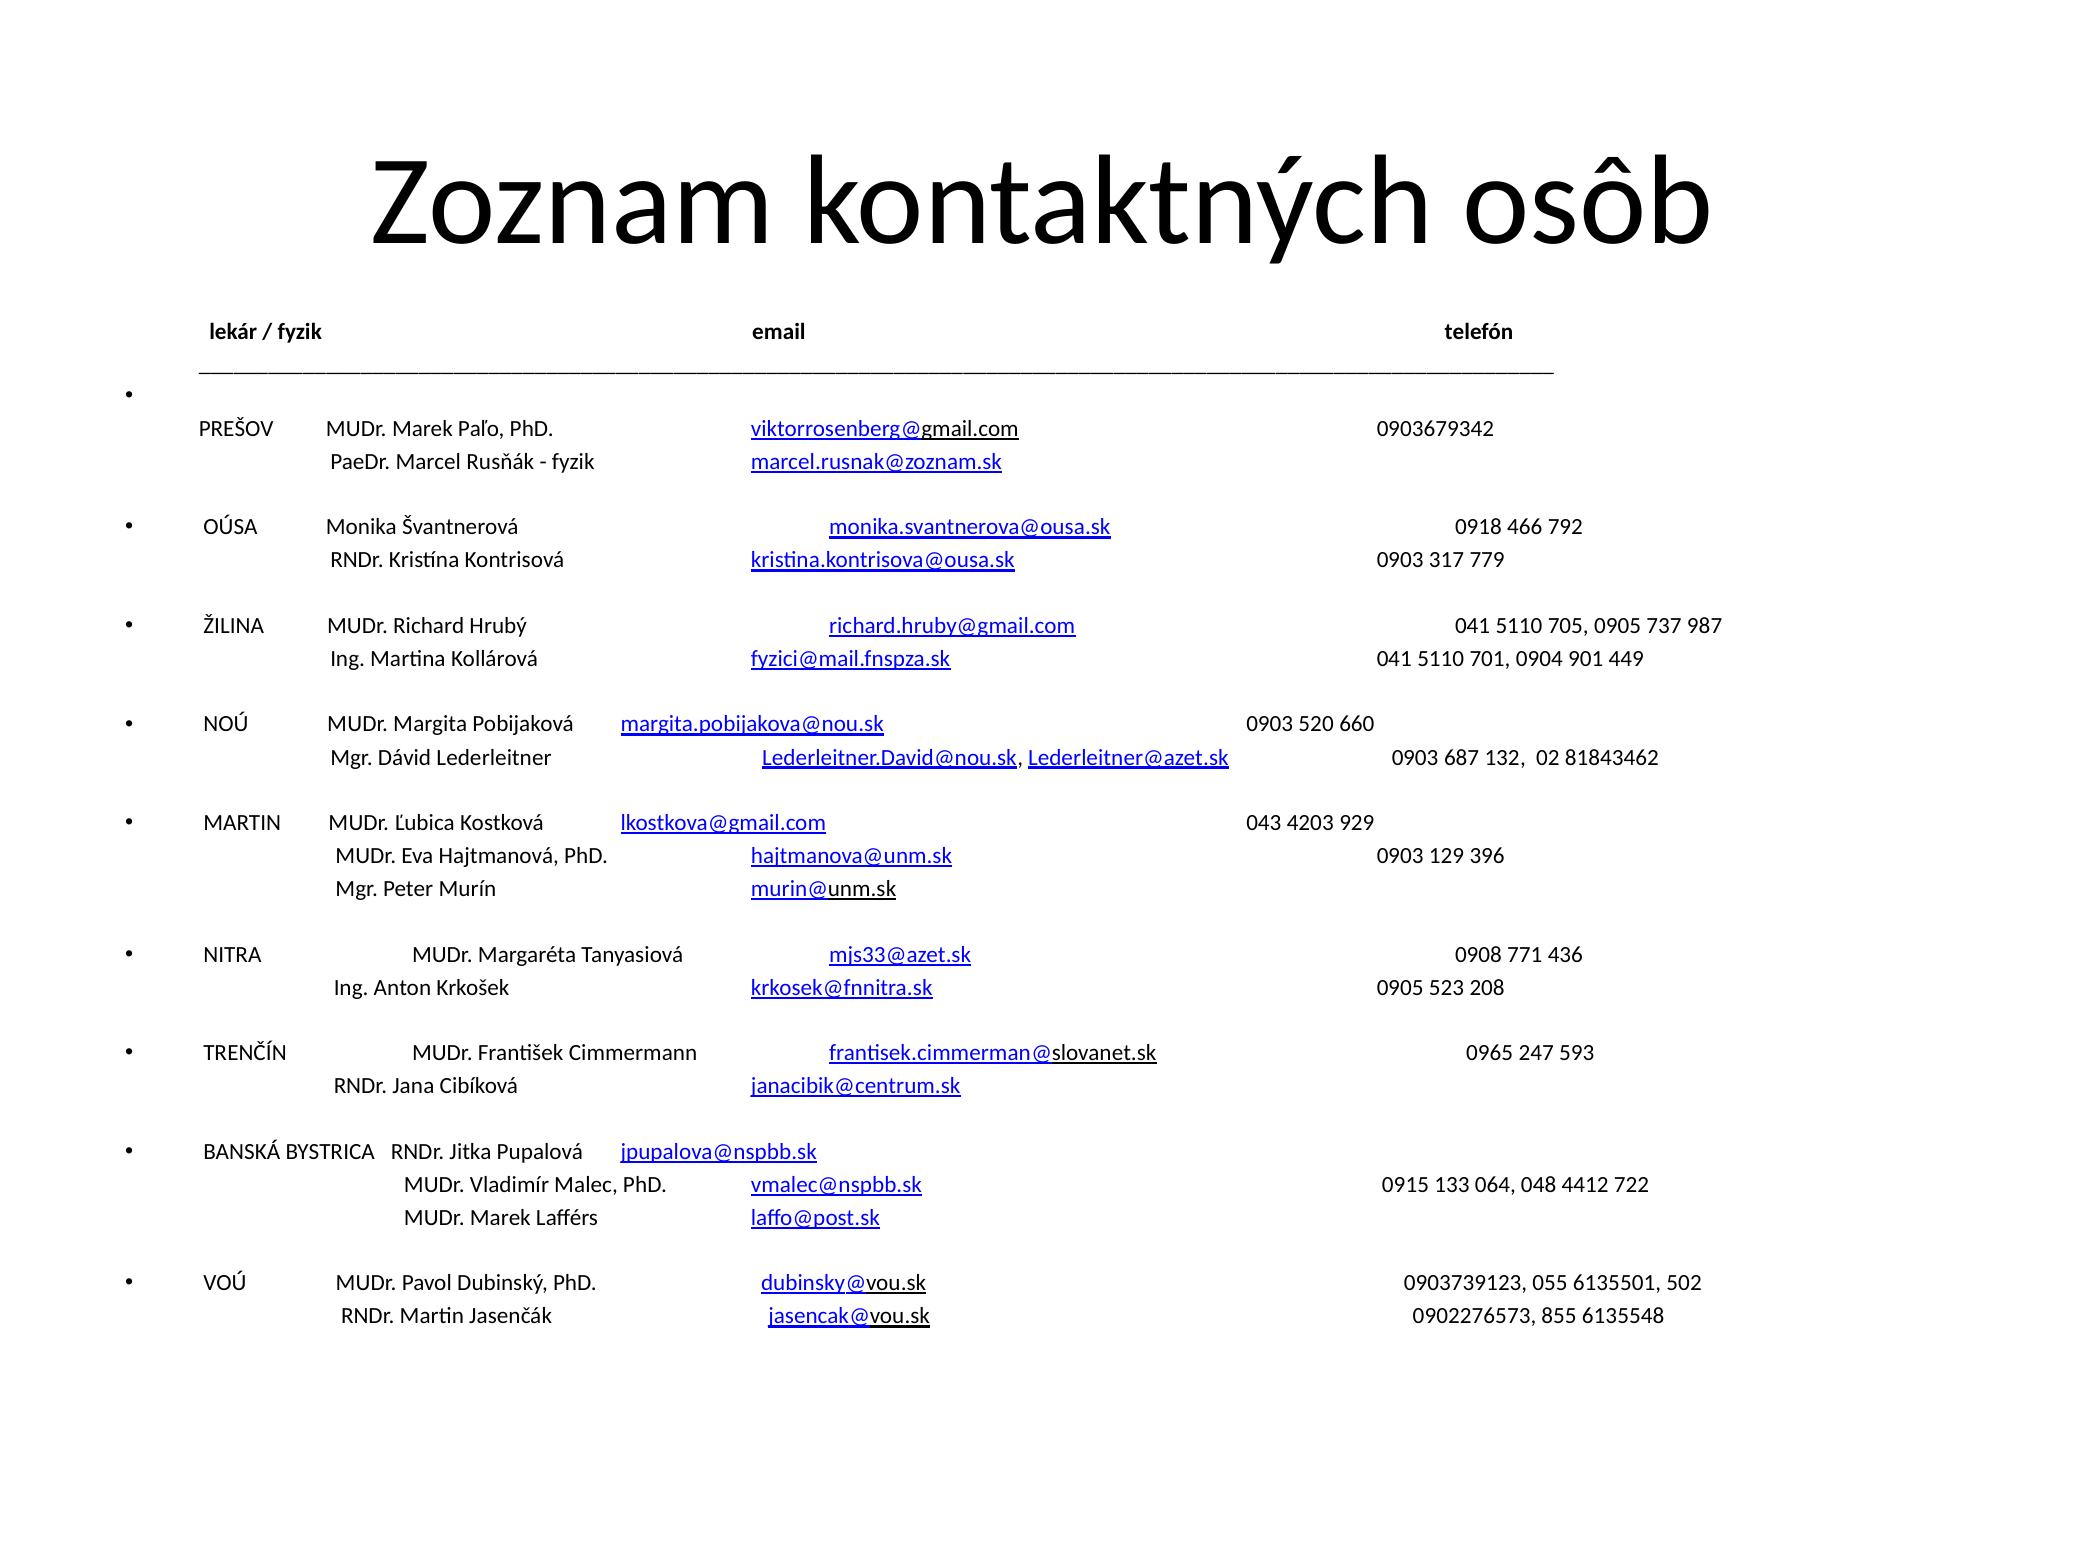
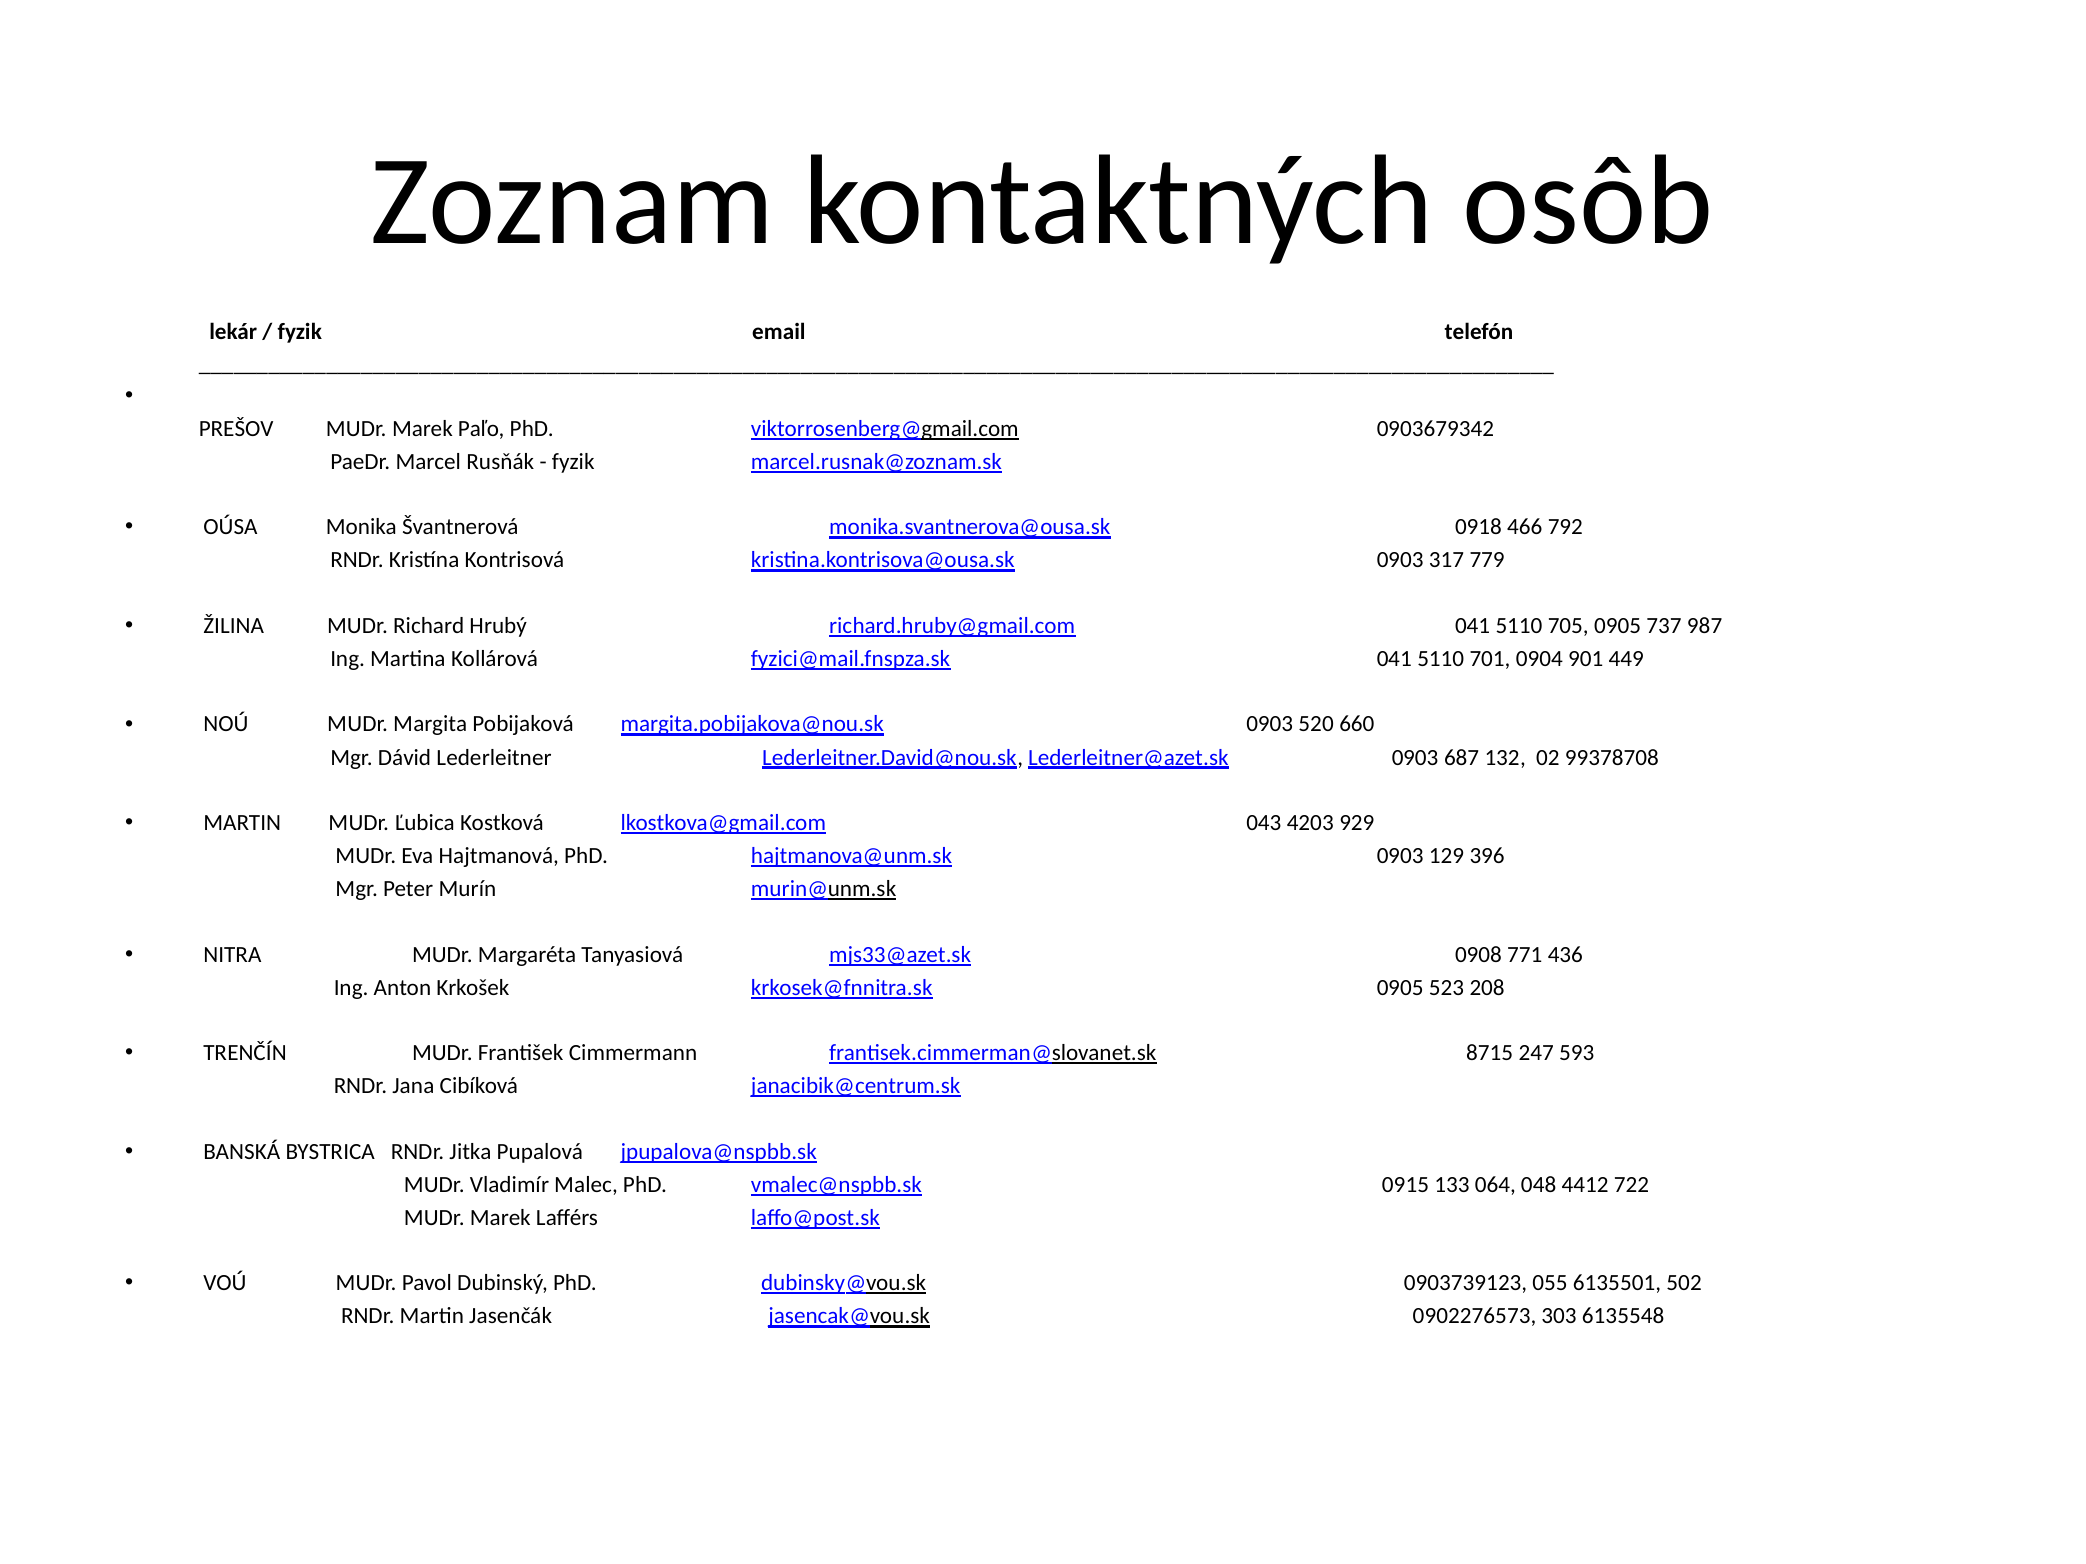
81843462: 81843462 -> 99378708
0965: 0965 -> 8715
855: 855 -> 303
